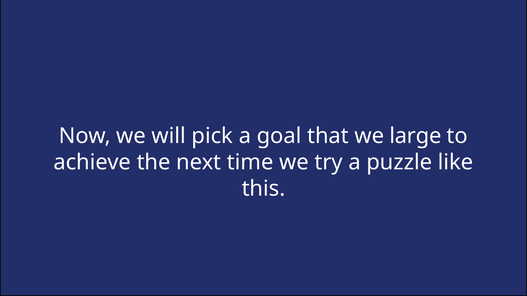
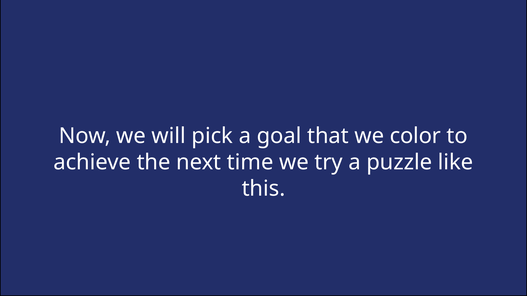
large: large -> color
